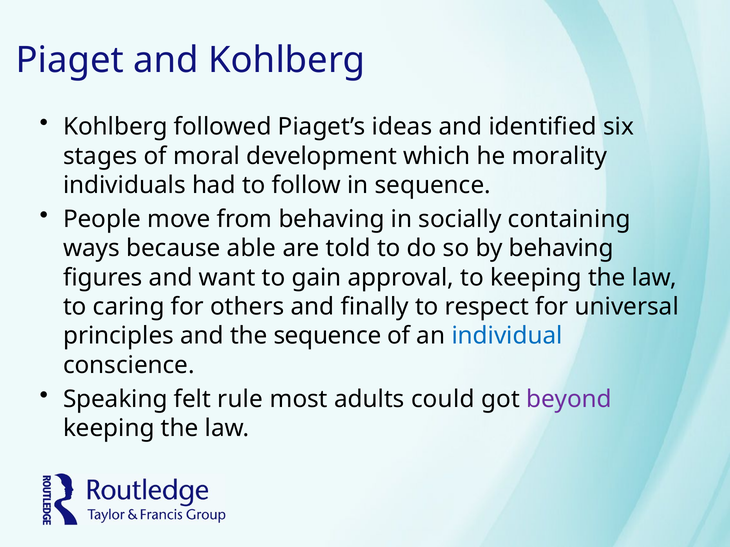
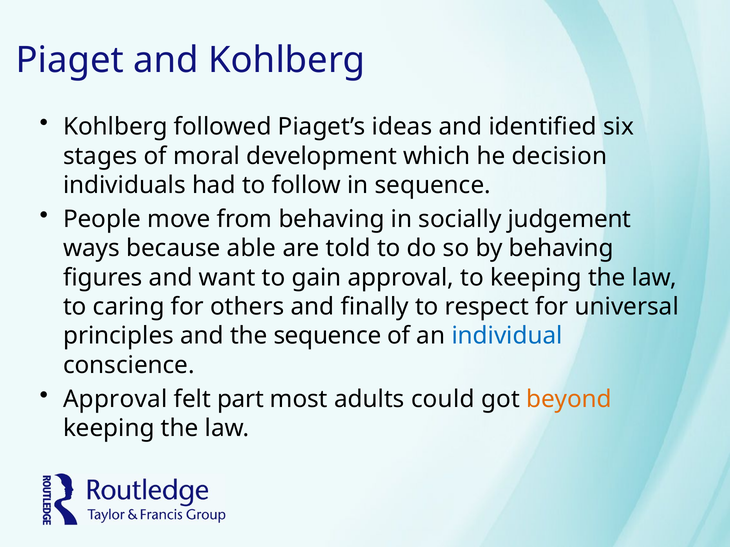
morality: morality -> decision
containing: containing -> judgement
Speaking at (115, 400): Speaking -> Approval
rule: rule -> part
beyond colour: purple -> orange
